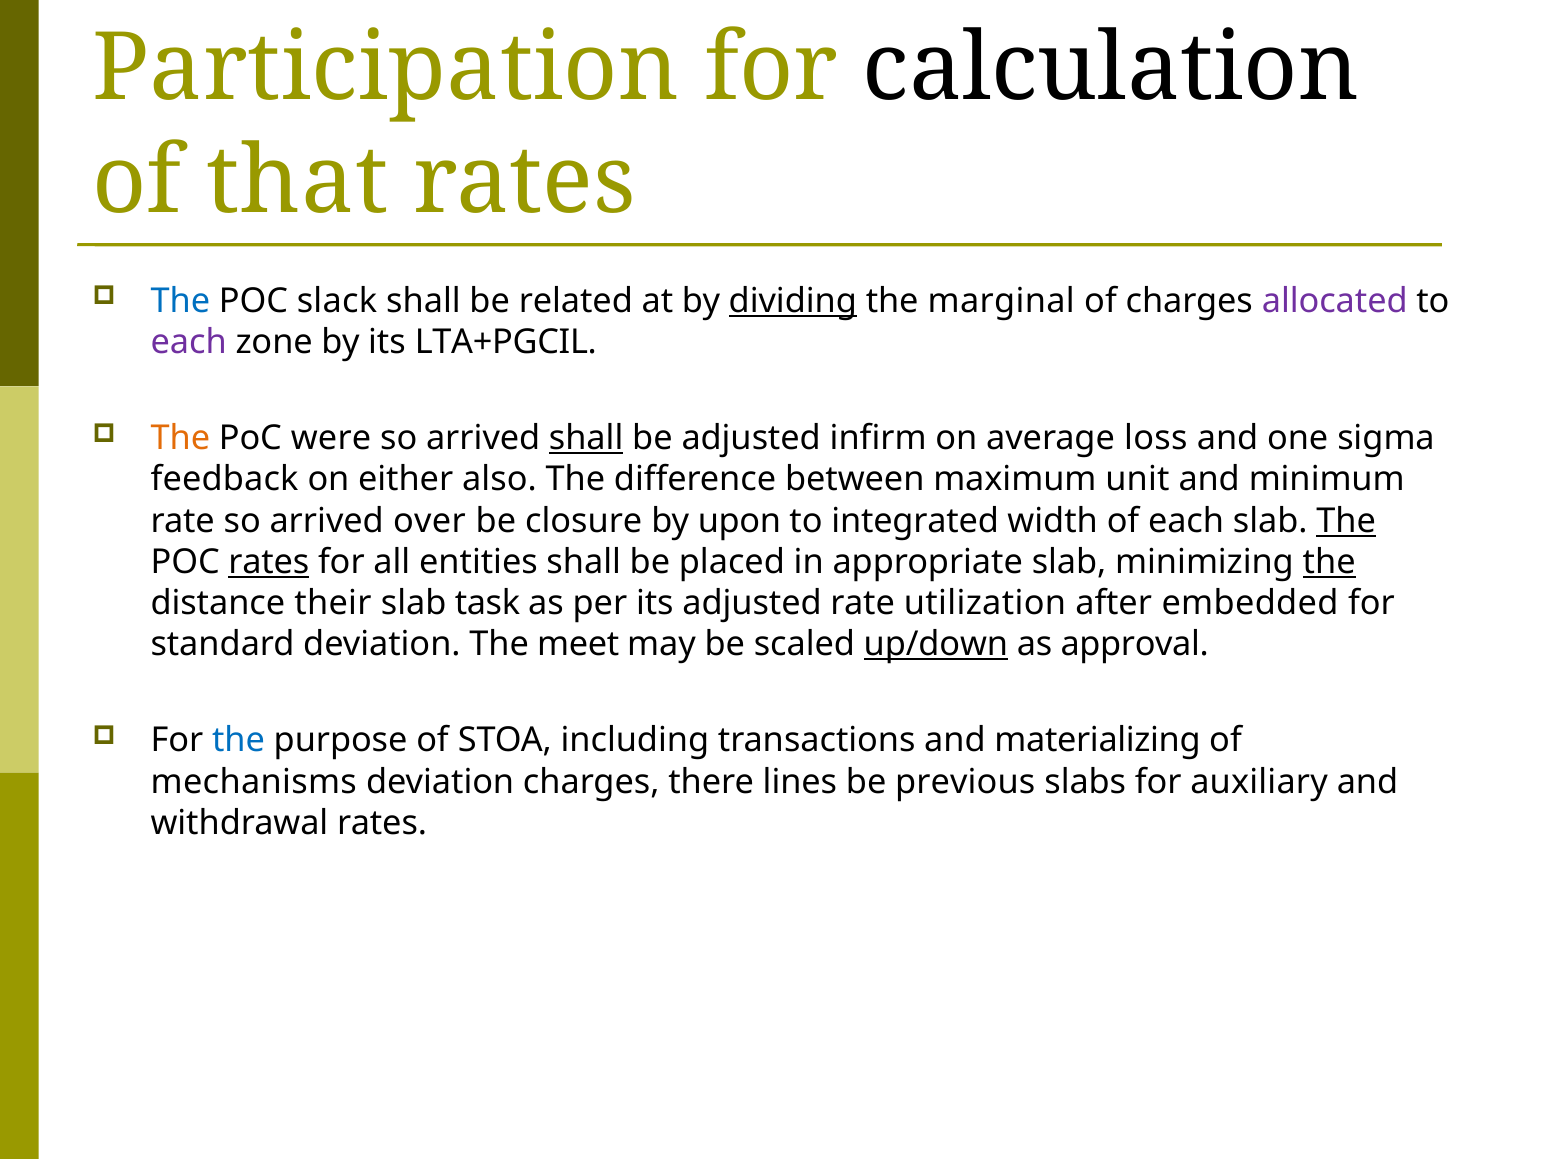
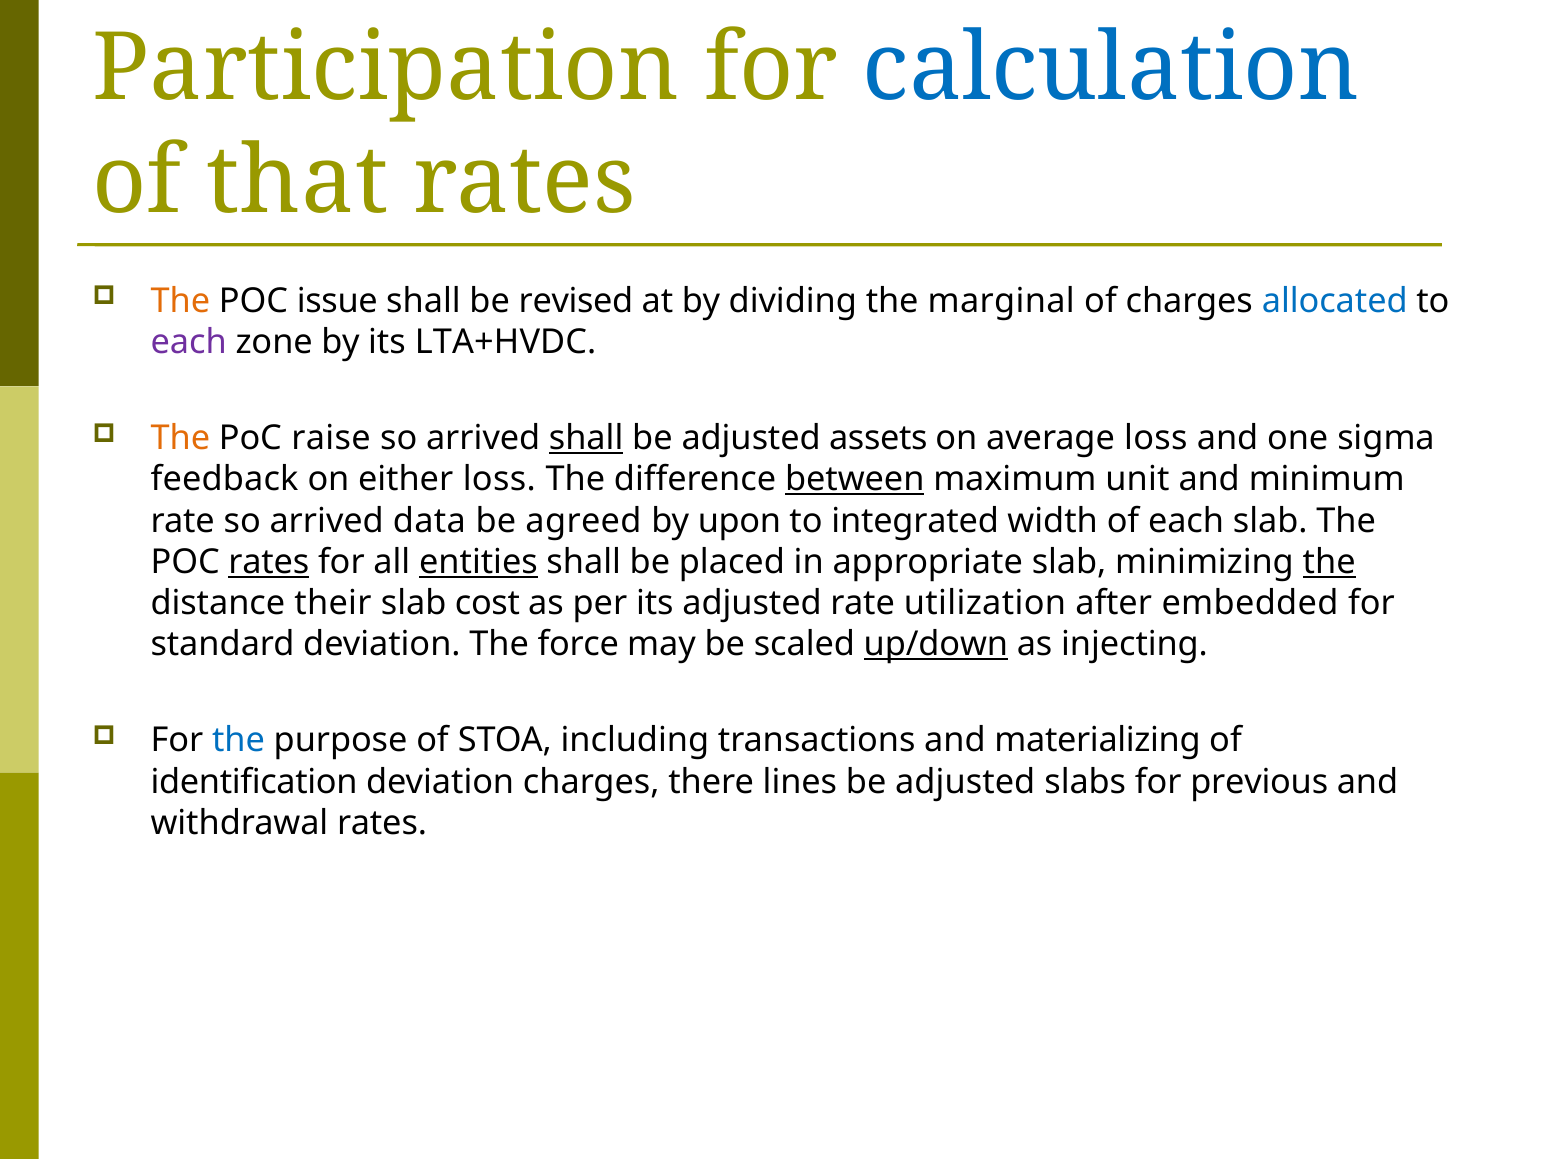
calculation colour: black -> blue
The at (180, 301) colour: blue -> orange
slack: slack -> issue
related: related -> revised
dividing underline: present -> none
allocated colour: purple -> blue
LTA+PGCIL: LTA+PGCIL -> LTA+HVDC
were: were -> raise
infirm: infirm -> assets
either also: also -> loss
between underline: none -> present
over: over -> data
closure: closure -> agreed
The at (1346, 521) underline: present -> none
entities underline: none -> present
task: task -> cost
meet: meet -> force
approval: approval -> injecting
mechanisms: mechanisms -> identification
previous at (965, 782): previous -> adjusted
auxiliary: auxiliary -> previous
